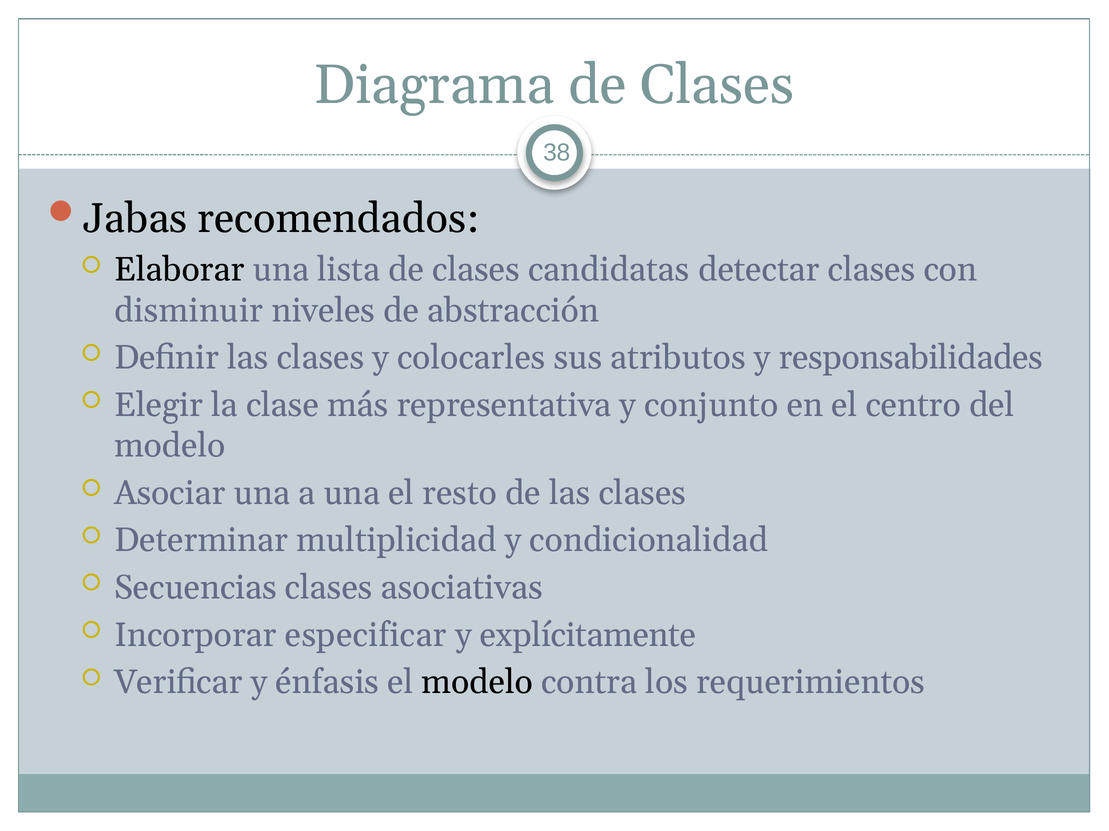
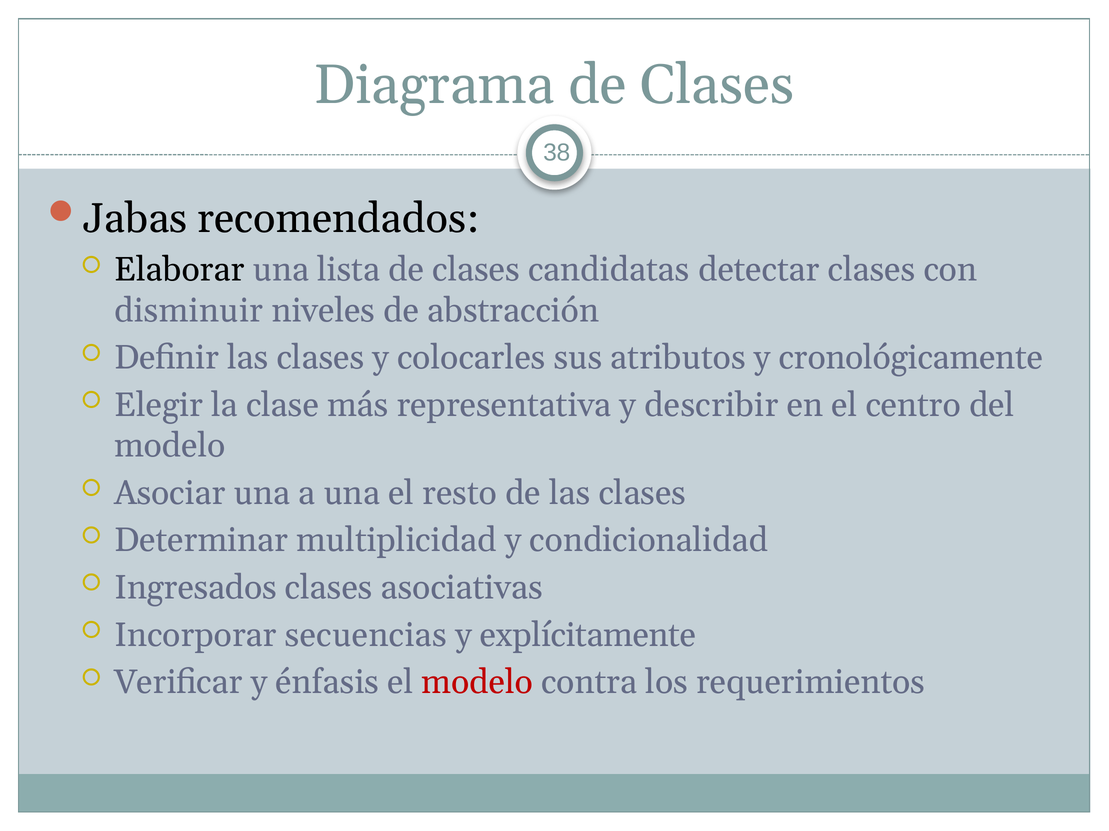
responsabilidades: responsabilidades -> cronológicamente
conjunto: conjunto -> describir
Secuencias: Secuencias -> Ingresados
especificar: especificar -> secuencias
modelo at (477, 683) colour: black -> red
